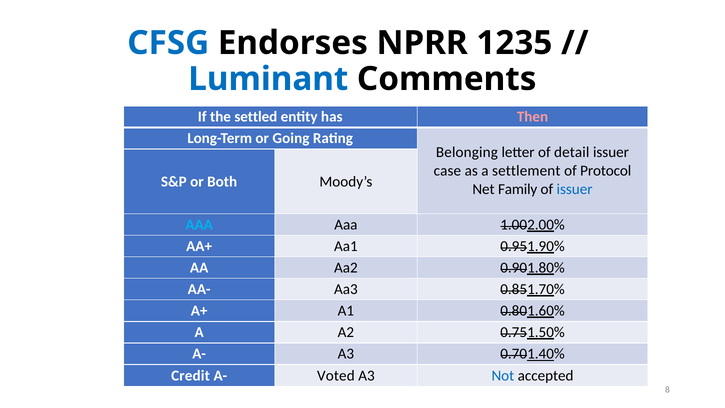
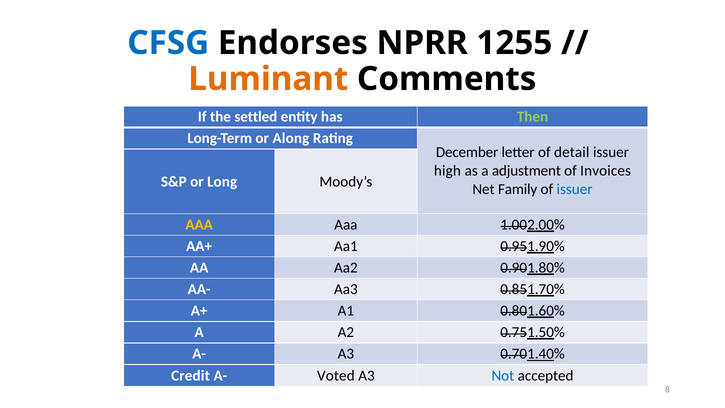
1235: 1235 -> 1255
Luminant colour: blue -> orange
Then colour: pink -> light green
Going: Going -> Along
Belonging: Belonging -> December
case: case -> high
settlement: settlement -> adjustment
Protocol: Protocol -> Invoices
Both: Both -> Long
AAA at (199, 225) colour: light blue -> yellow
